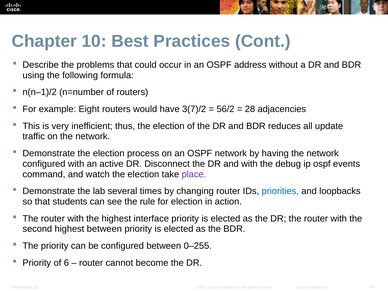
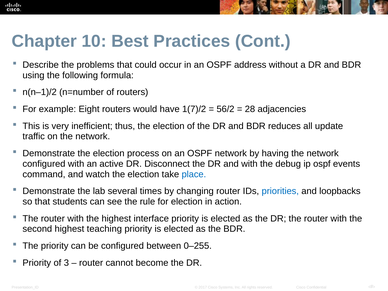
3(7)/2: 3(7)/2 -> 1(7)/2
place colour: purple -> blue
highest between: between -> teaching
6: 6 -> 3
